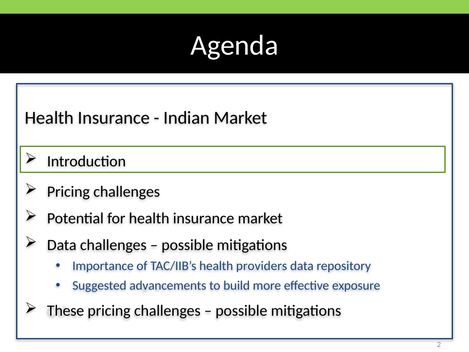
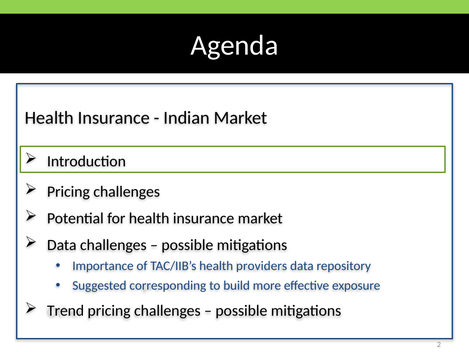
advancements: advancements -> corresponding
These: These -> Trend
